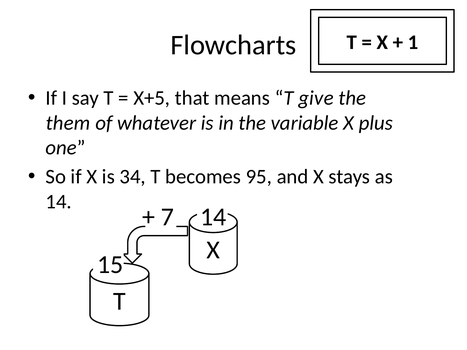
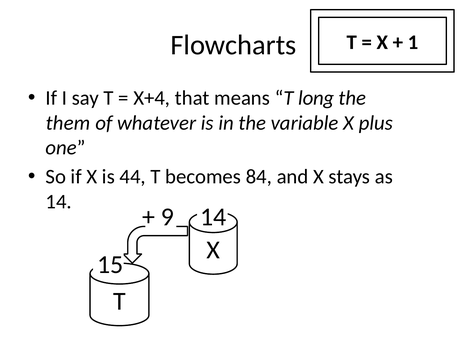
X+5: X+5 -> X+4
give: give -> long
34: 34 -> 44
95: 95 -> 84
7: 7 -> 9
